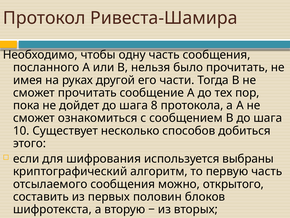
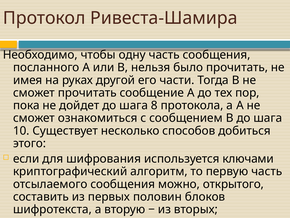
выбраны: выбраны -> ключами
